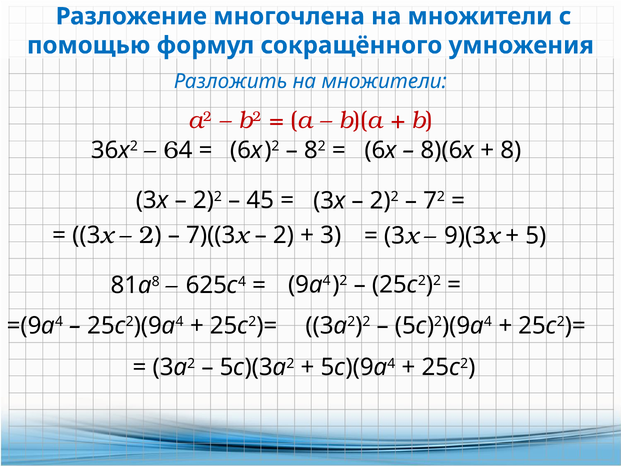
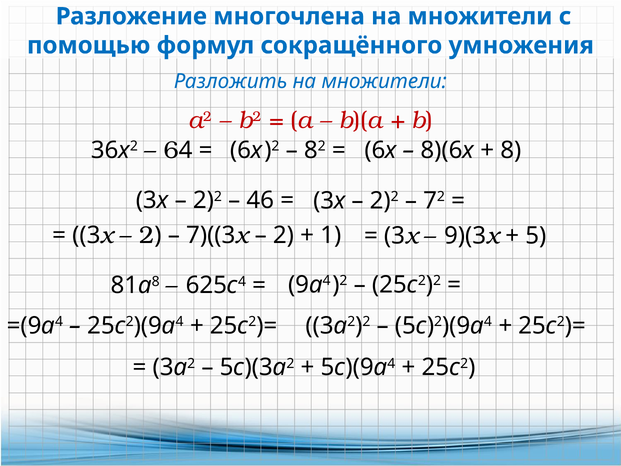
45: 45 -> 46
3 at (331, 235): 3 -> 1
